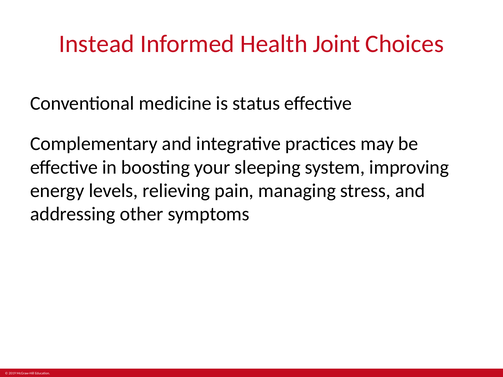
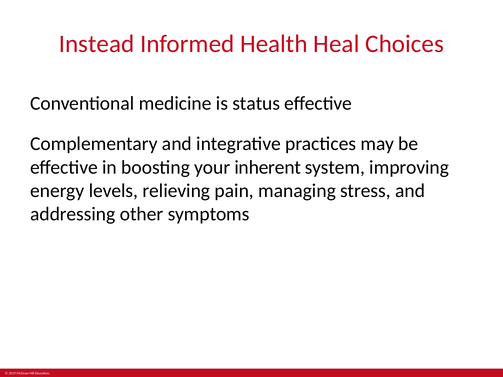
Joint: Joint -> Heal
sleeping: sleeping -> inherent
